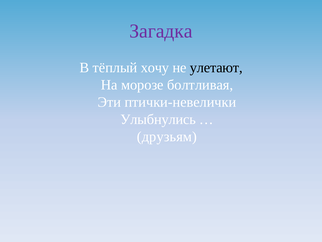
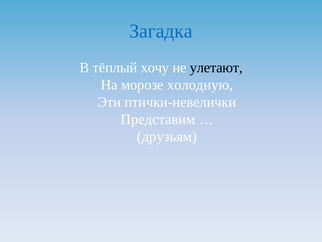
Загадка colour: purple -> blue
болтливая: болтливая -> холодную
Улыбнулись: Улыбнулись -> Представим
